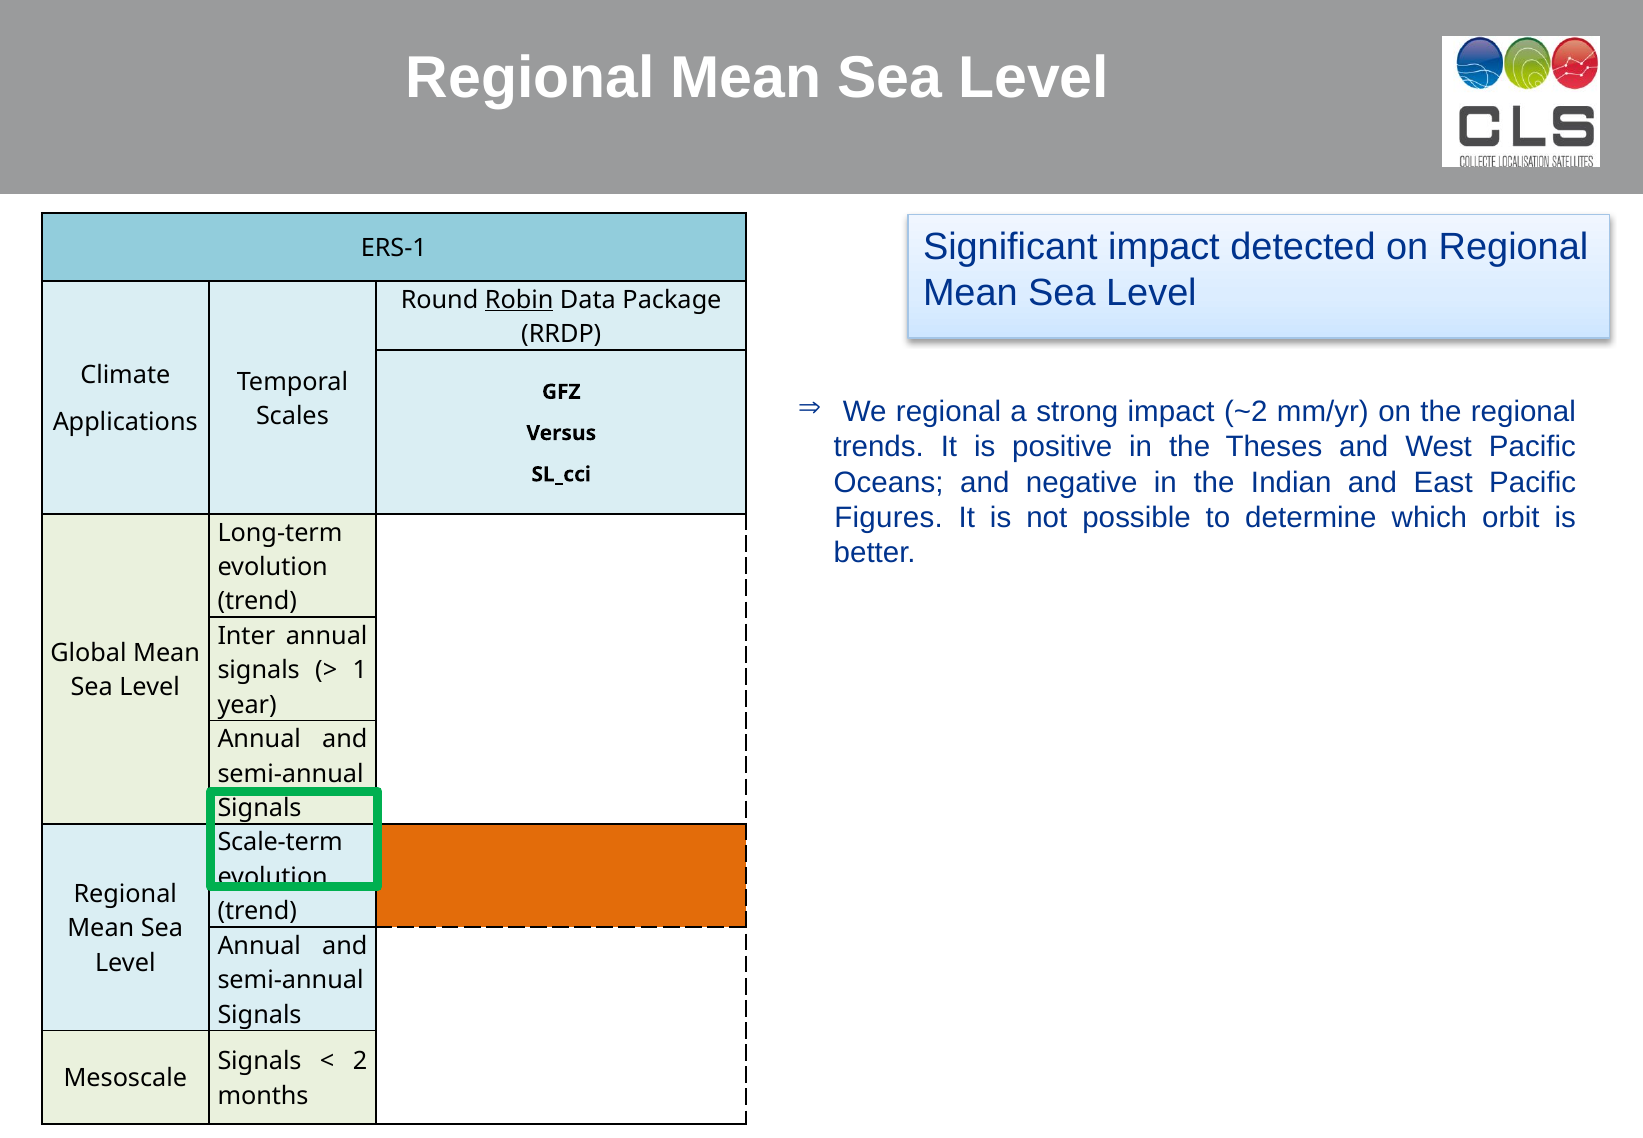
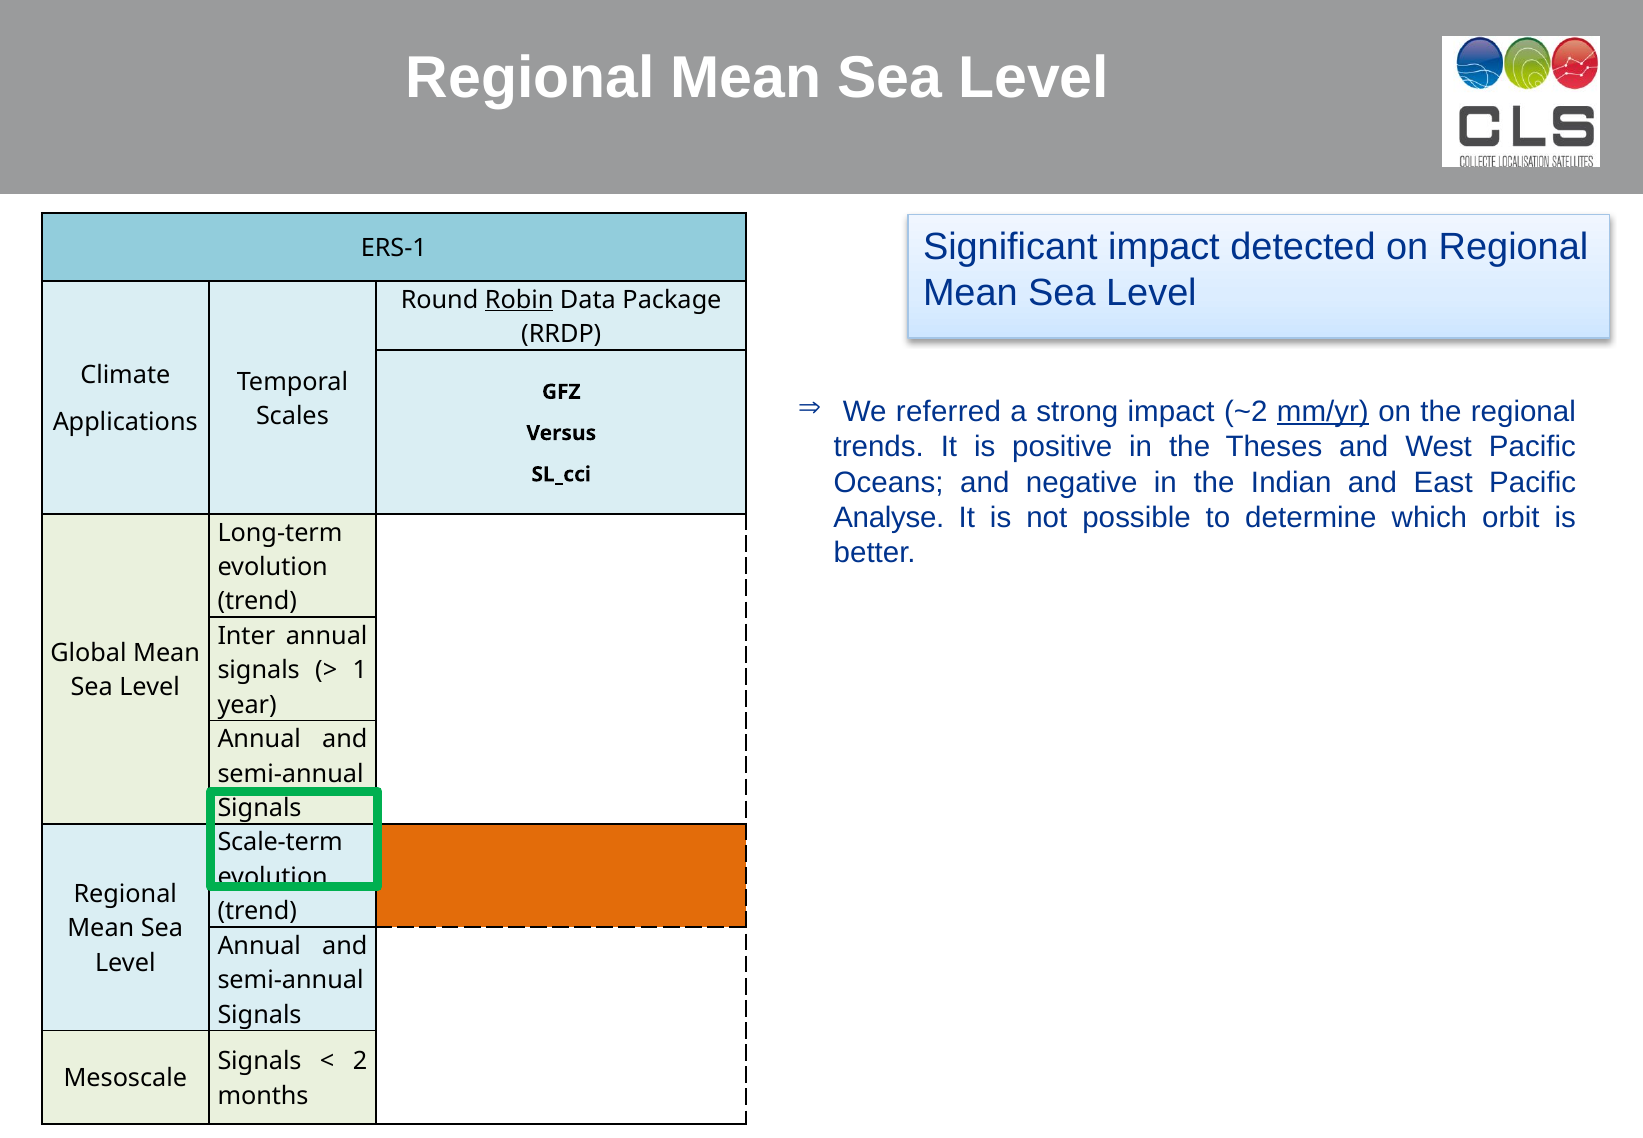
We regional: regional -> referred
mm/yr underline: none -> present
Figures: Figures -> Analyse
